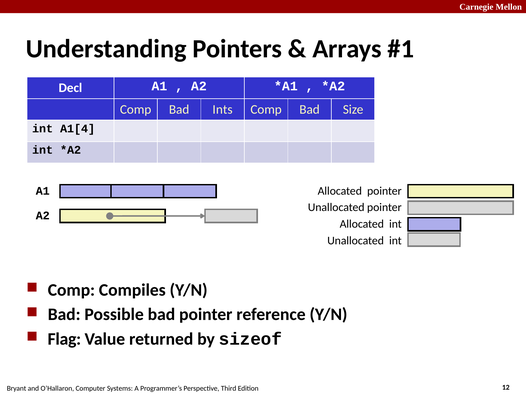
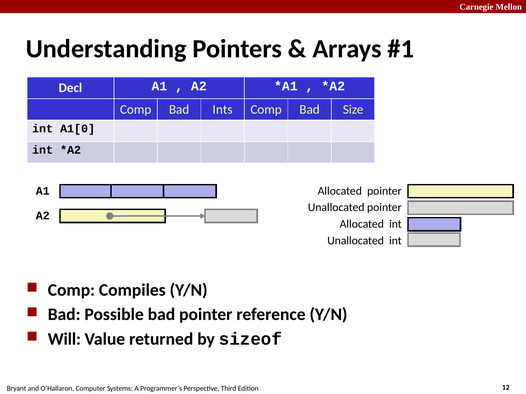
A1[4: A1[4 -> A1[0
Flag: Flag -> Will
